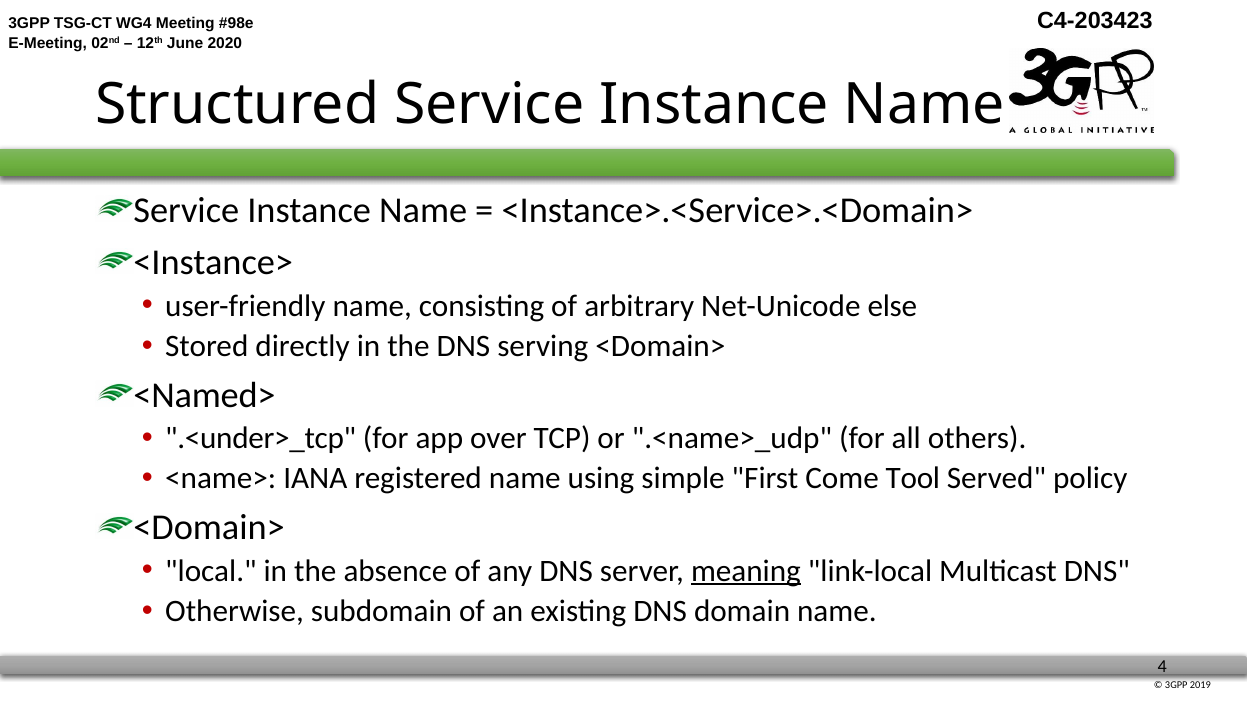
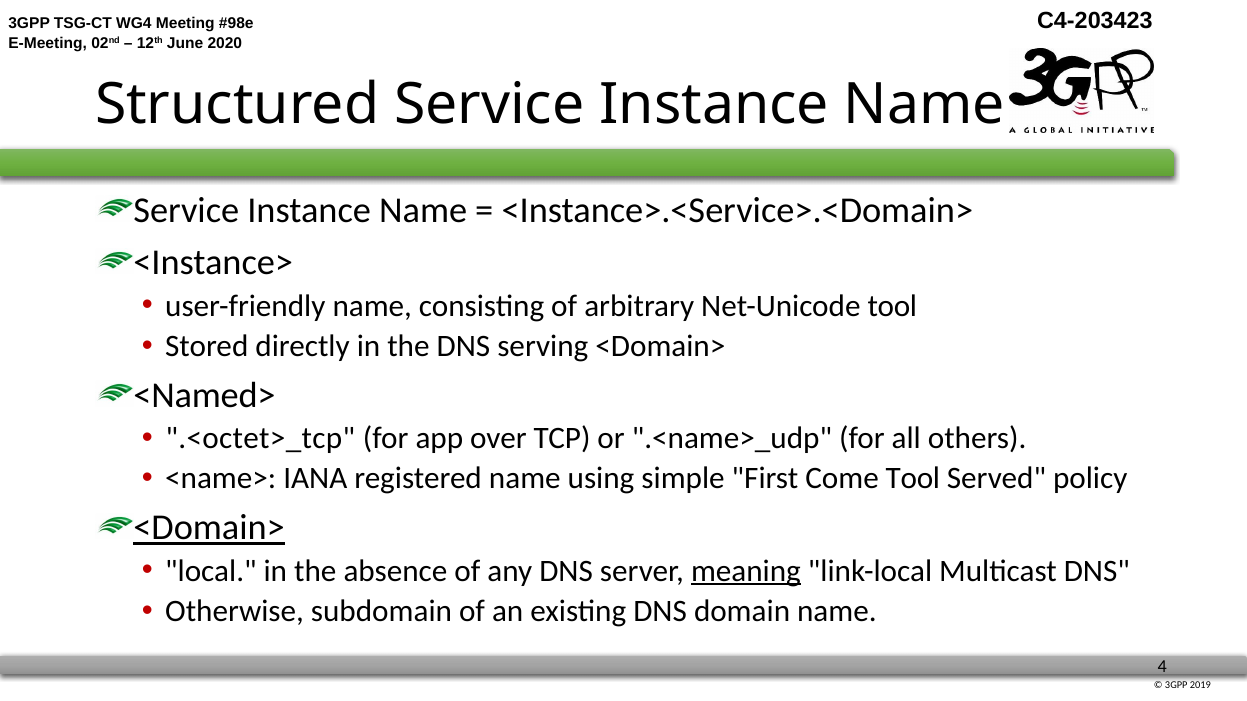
Net-Unicode else: else -> tool
.<under>_tcp: .<under>_tcp -> .<octet>_tcp
<Domain> at (209, 528) underline: none -> present
